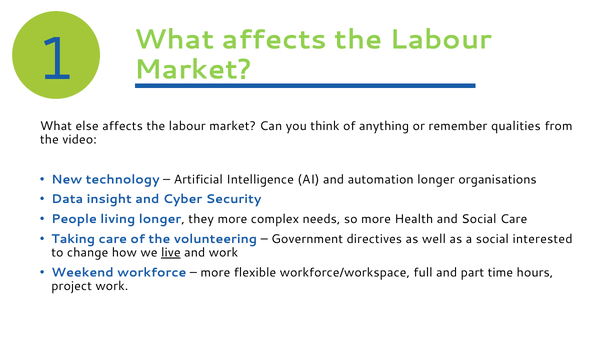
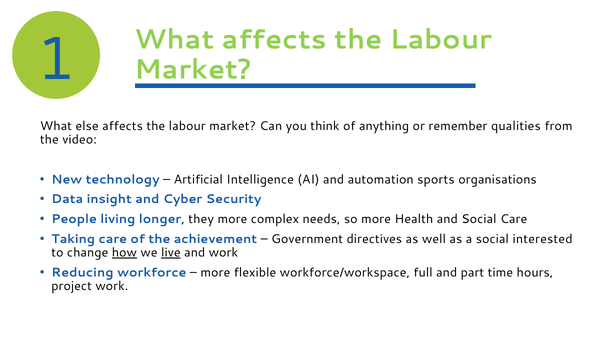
automation longer: longer -> sports
volunteering: volunteering -> achievement
how underline: none -> present
Weekend: Weekend -> Reducing
